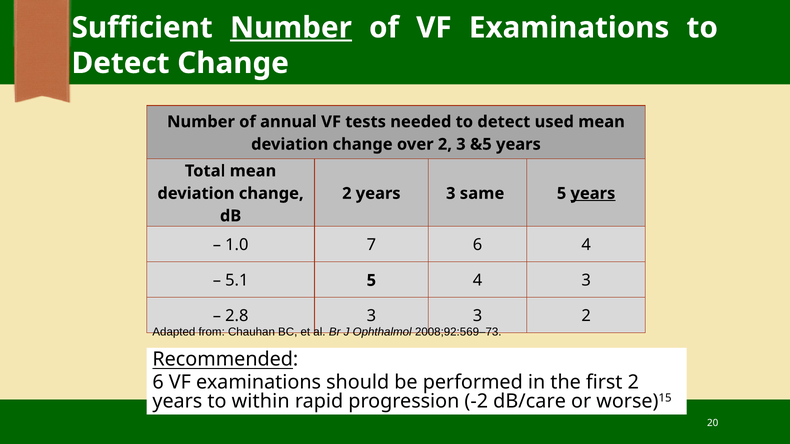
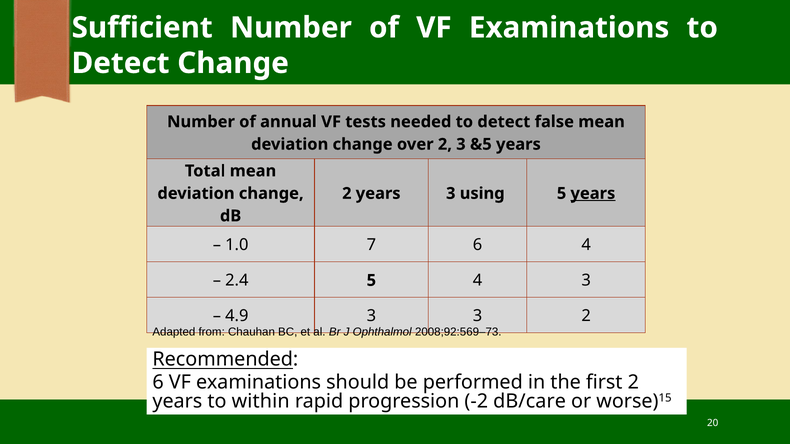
Number at (291, 28) underline: present -> none
used: used -> false
same: same -> using
5.1: 5.1 -> 2.4
2.8: 2.8 -> 4.9
